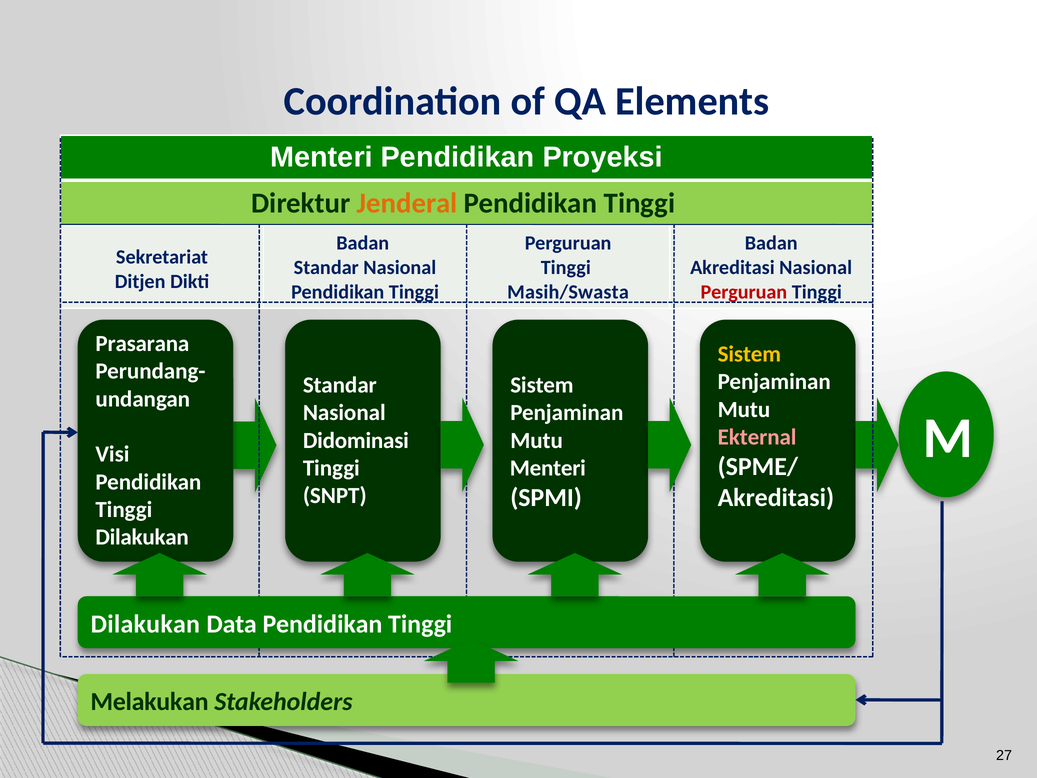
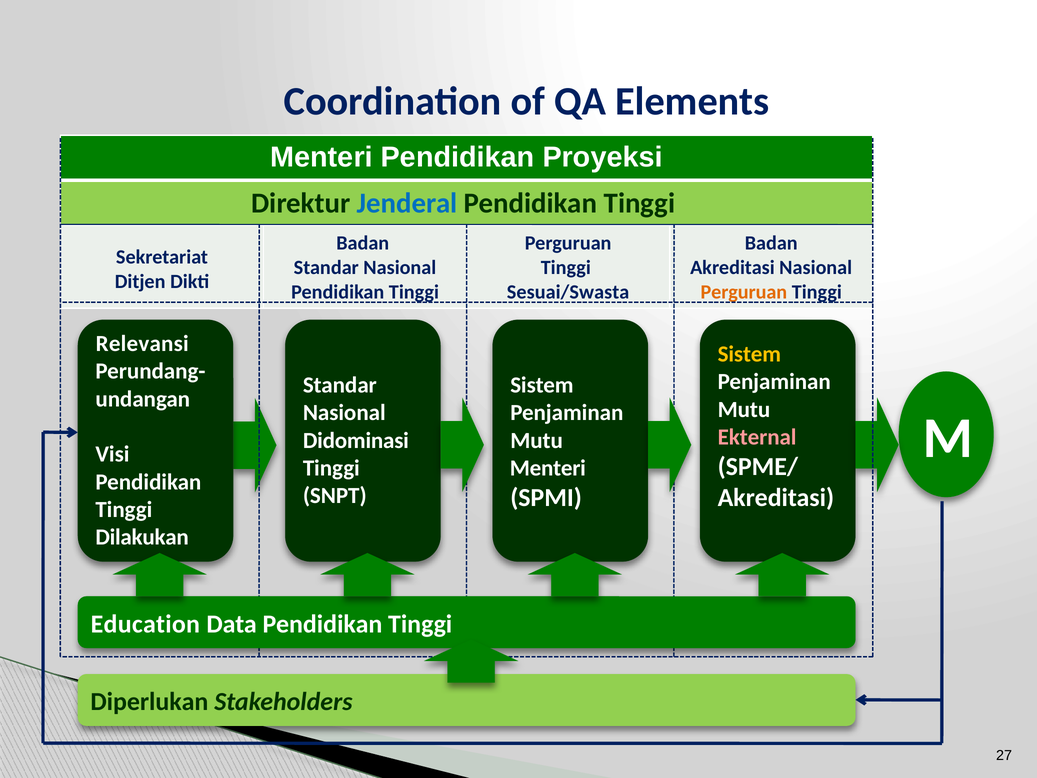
Jenderal colour: orange -> blue
Masih/Swasta: Masih/Swasta -> Sesuai/Swasta
Perguruan at (744, 292) colour: red -> orange
Prasarana: Prasarana -> Relevansi
Dilakukan at (145, 624): Dilakukan -> Education
Melakukan: Melakukan -> Diperlukan
